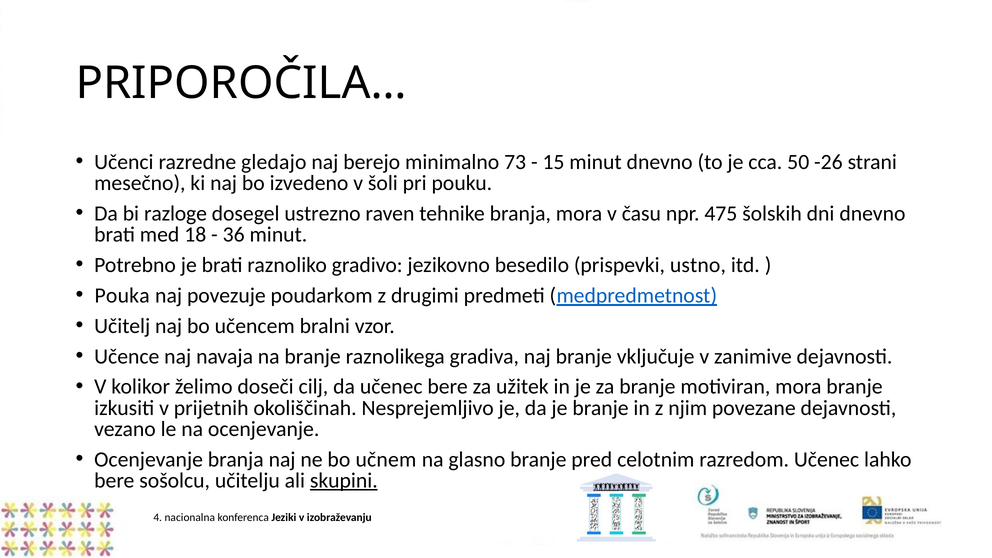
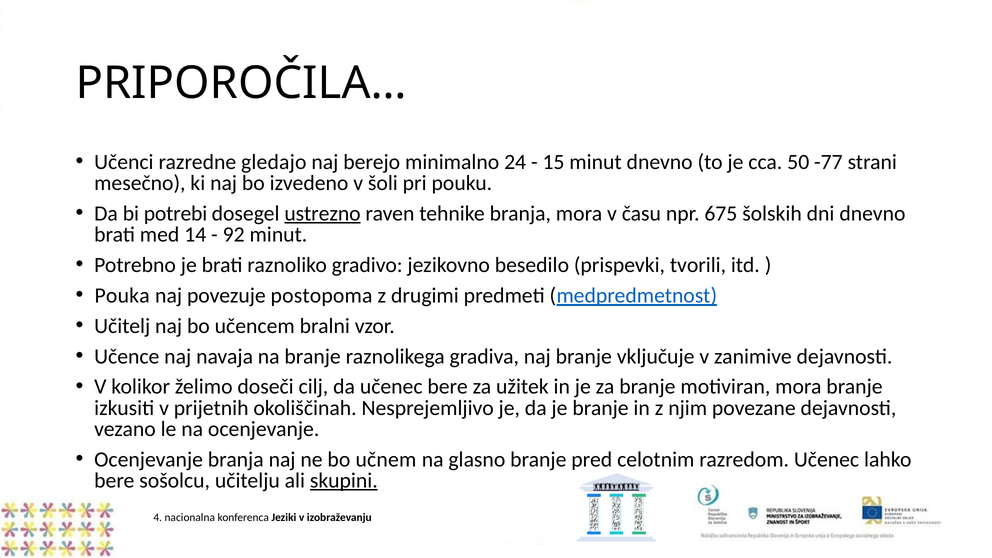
73: 73 -> 24
-26: -26 -> -77
razloge: razloge -> potrebi
ustrezno underline: none -> present
475: 475 -> 675
18: 18 -> 14
36: 36 -> 92
ustno: ustno -> tvorili
poudarkom: poudarkom -> postopoma
